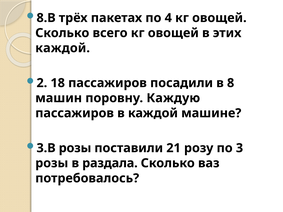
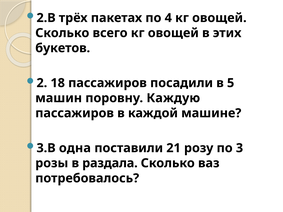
8.В: 8.В -> 2.В
каждой at (63, 48): каждой -> букетов
8: 8 -> 5
3.В розы: розы -> одна
